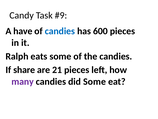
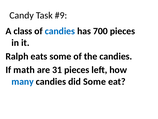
have: have -> class
600: 600 -> 700
share: share -> math
21: 21 -> 31
many colour: purple -> blue
